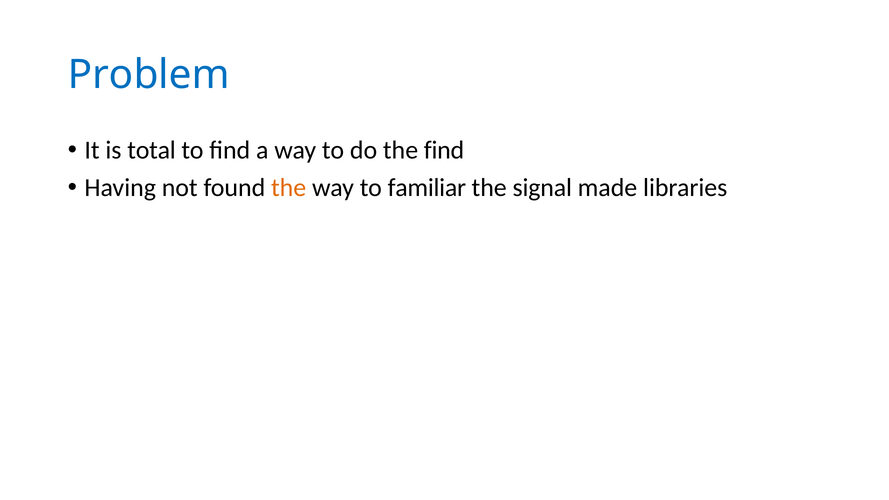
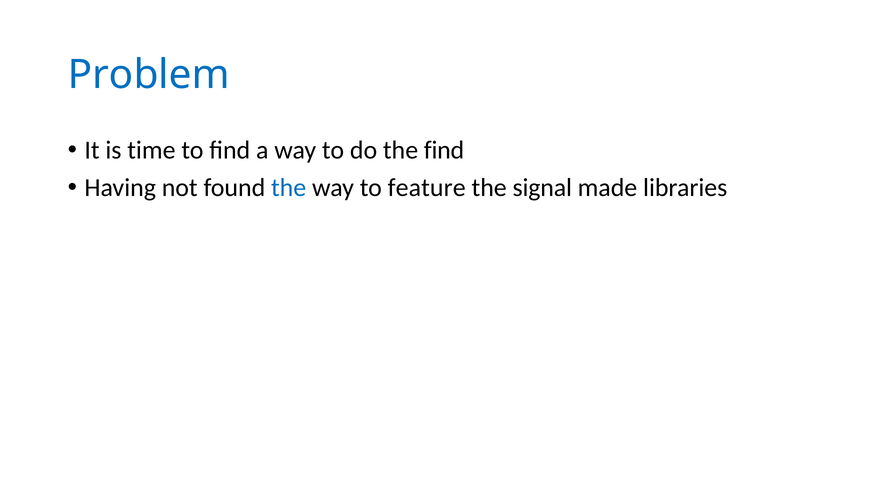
total: total -> time
the at (289, 188) colour: orange -> blue
familiar: familiar -> feature
